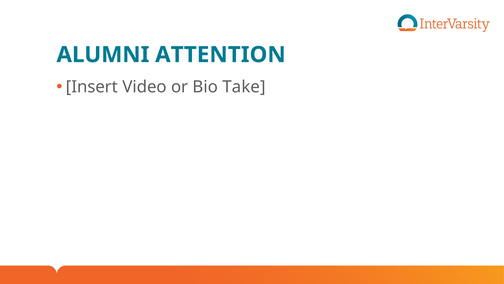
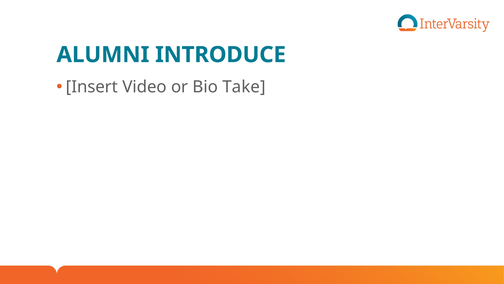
ATTENTION: ATTENTION -> INTRODUCE
